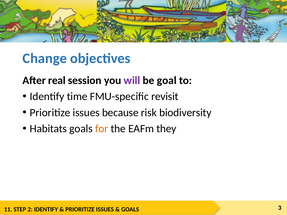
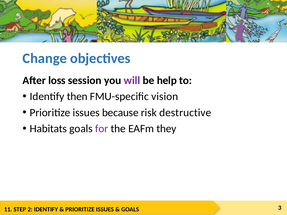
real: real -> loss
goal: goal -> help
time: time -> then
revisit: revisit -> vision
biodiversity: biodiversity -> destructive
for colour: orange -> purple
